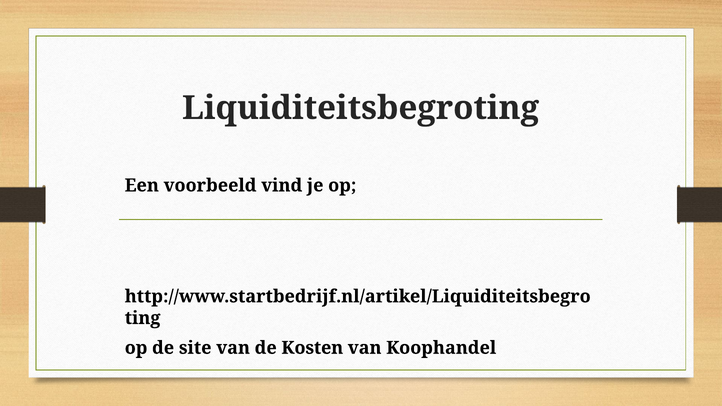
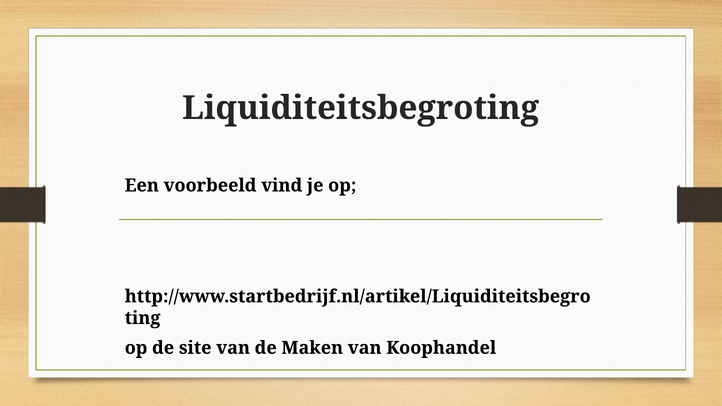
Kosten: Kosten -> Maken
